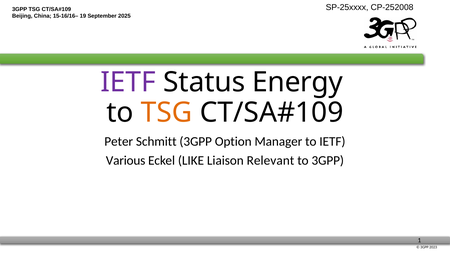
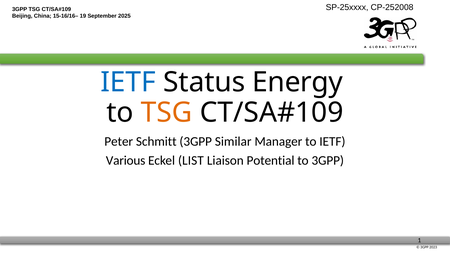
IETF at (128, 82) colour: purple -> blue
Option: Option -> Similar
LIKE: LIKE -> LIST
Relevant: Relevant -> Potential
